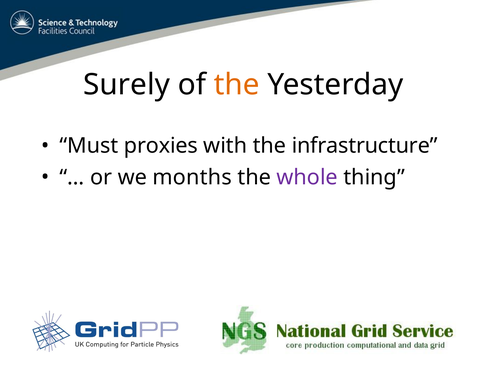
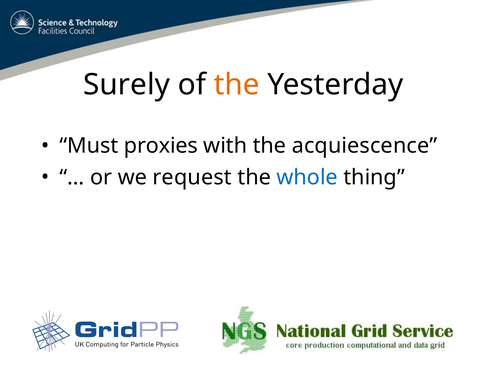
infrastructure: infrastructure -> acquiescence
months: months -> request
whole colour: purple -> blue
